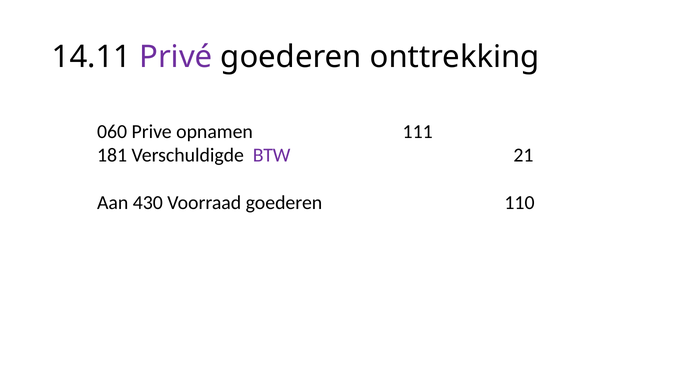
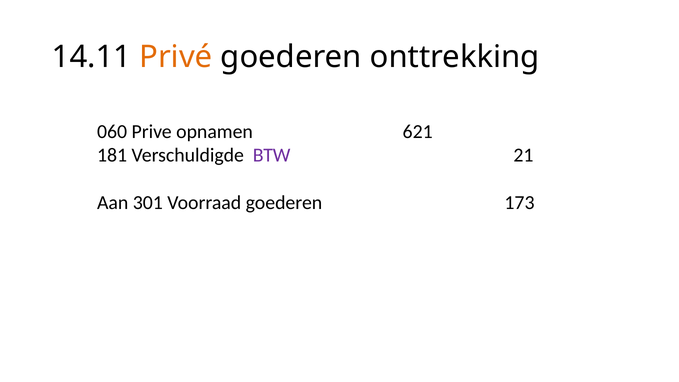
Privé colour: purple -> orange
111: 111 -> 621
430: 430 -> 301
110: 110 -> 173
